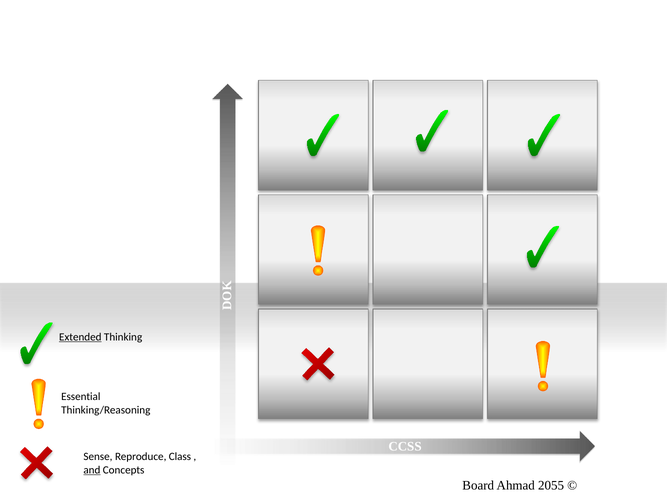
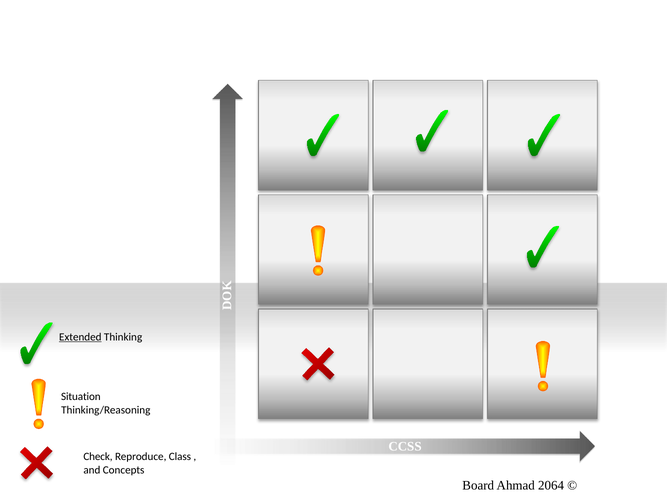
Essential: Essential -> Situation
Sense: Sense -> Check
and underline: present -> none
2055: 2055 -> 2064
